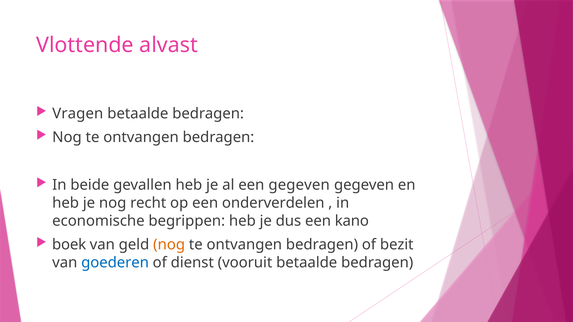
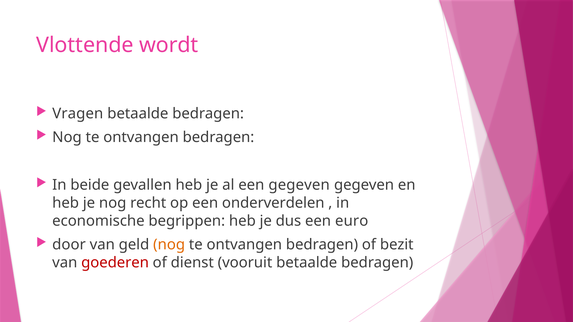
alvast: alvast -> wordt
kano: kano -> euro
boek: boek -> door
goederen colour: blue -> red
